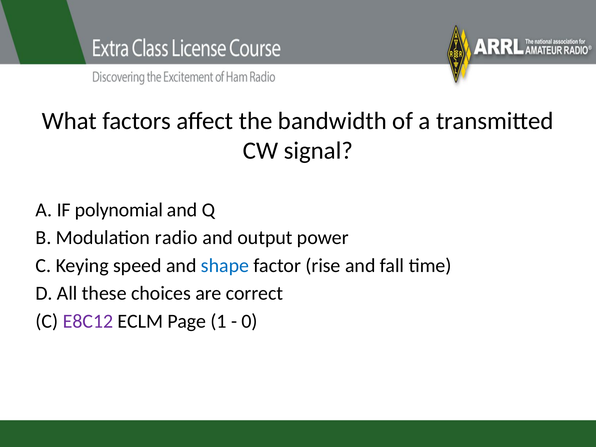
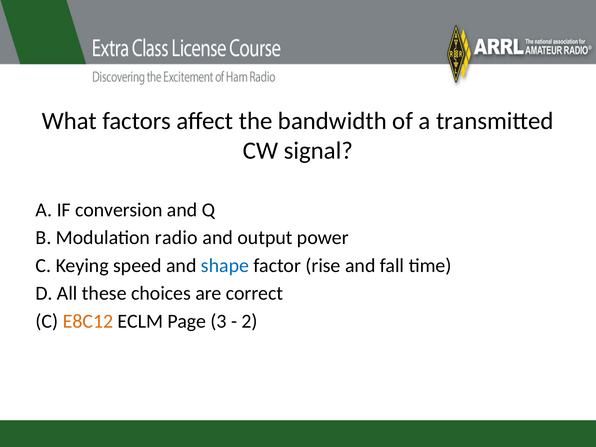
polynomial: polynomial -> conversion
E8C12 colour: purple -> orange
1: 1 -> 3
0: 0 -> 2
